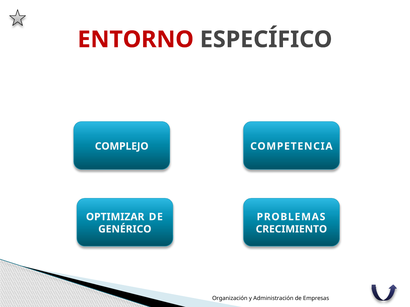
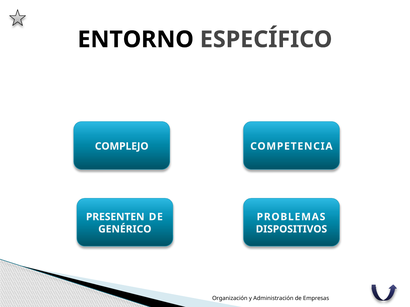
ENTORNO colour: red -> black
OPTIMIZAR: OPTIMIZAR -> PRESENTEN
CRECIMIENTO: CRECIMIENTO -> DISPOSITIVOS
